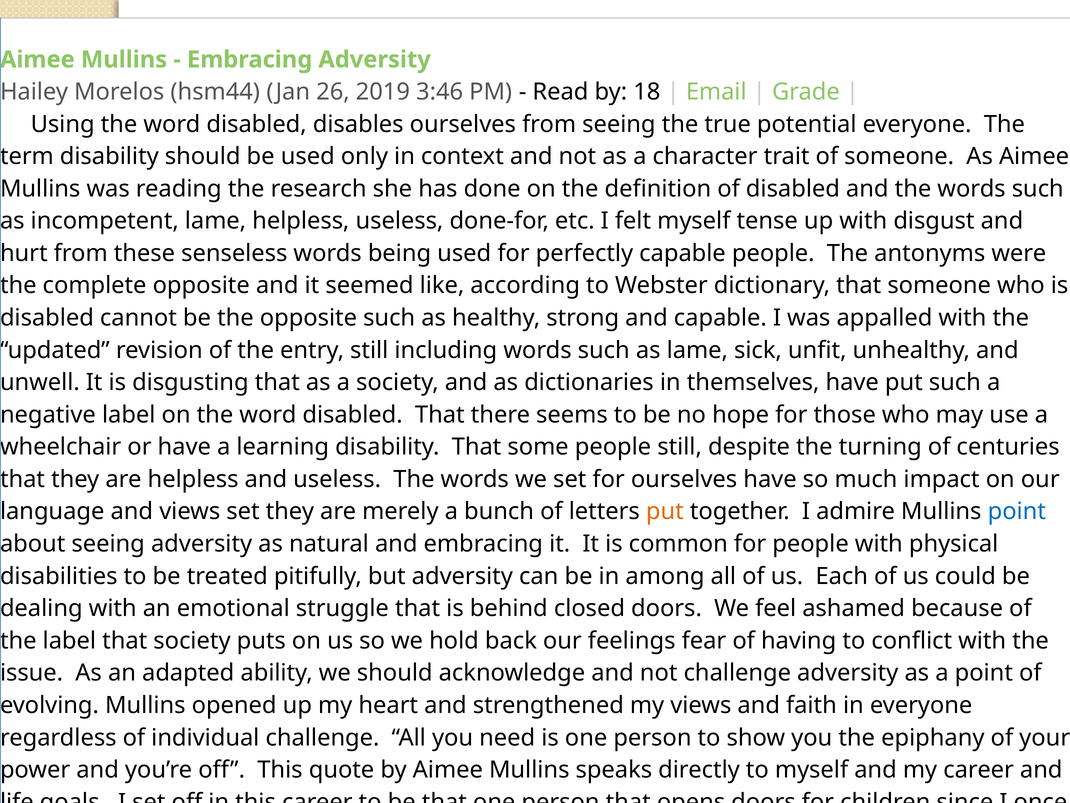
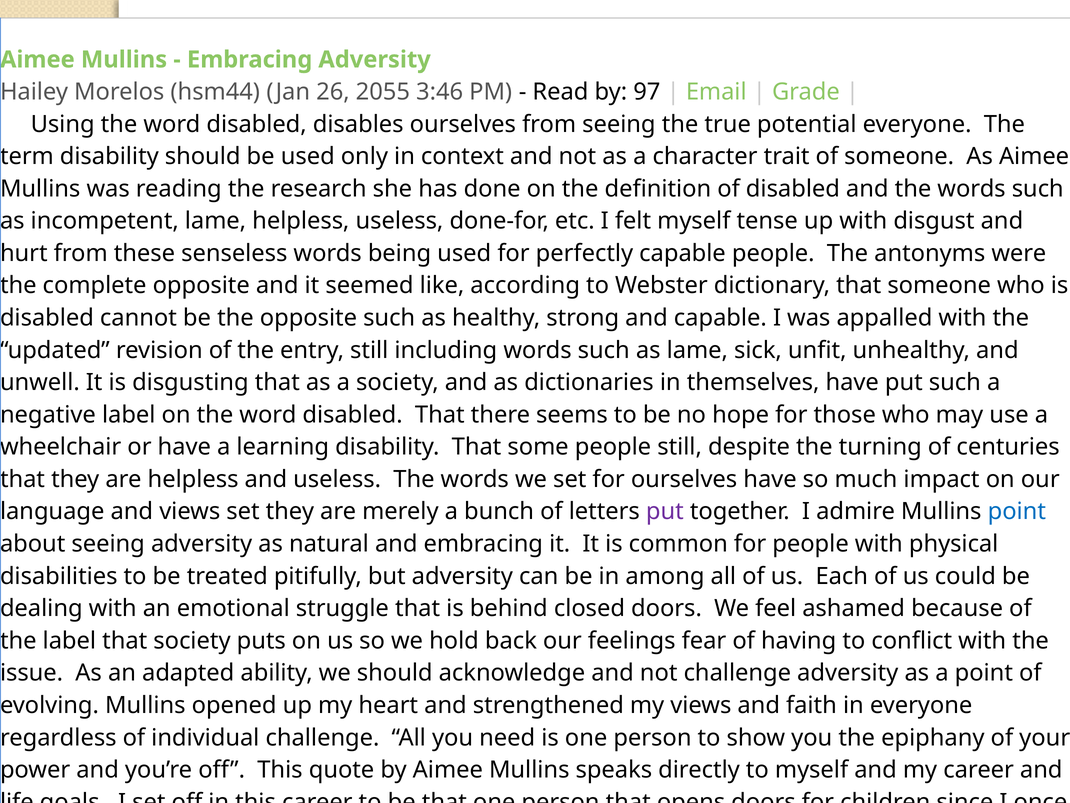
2019: 2019 -> 2055
18: 18 -> 97
put at (665, 511) colour: orange -> purple
